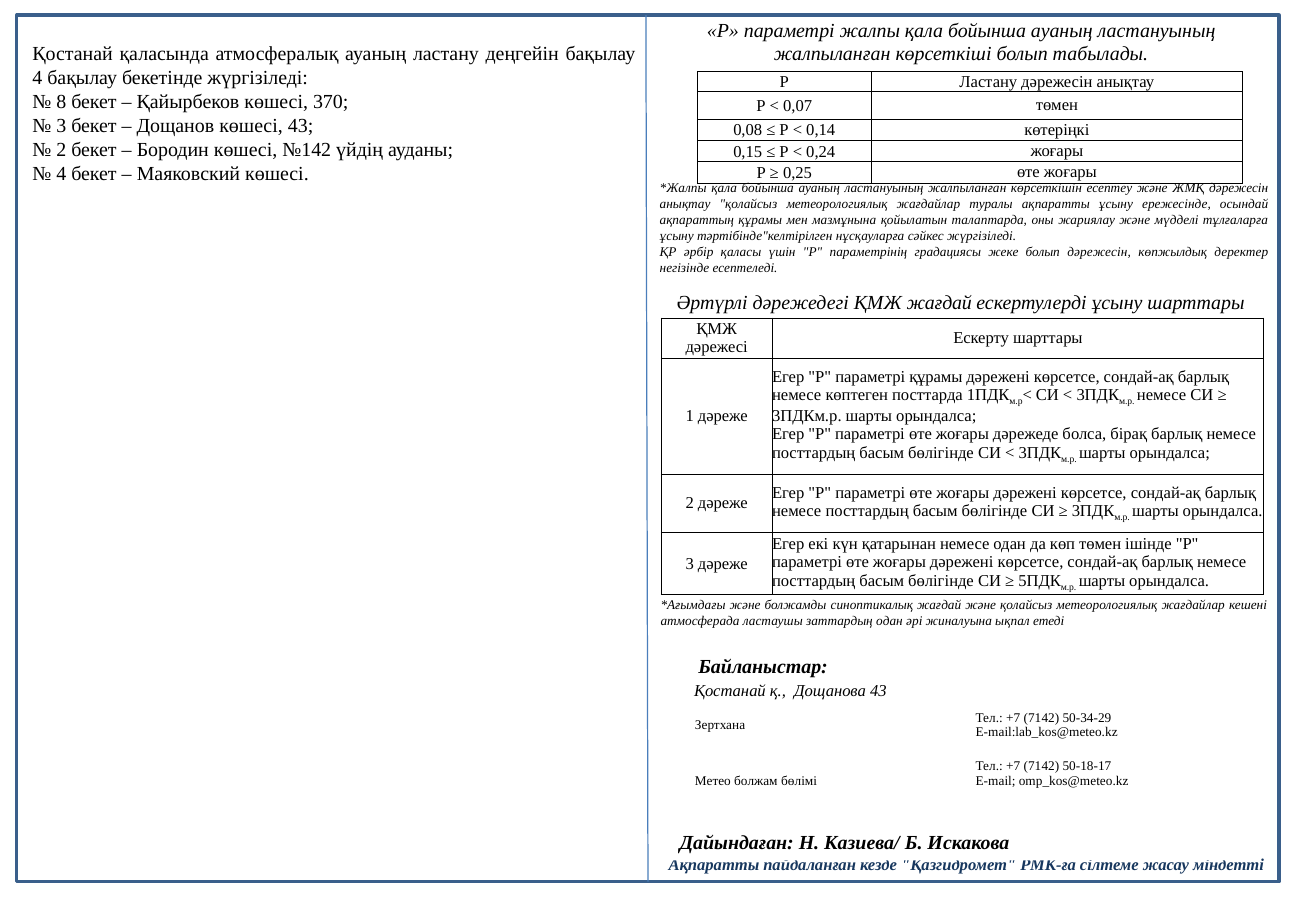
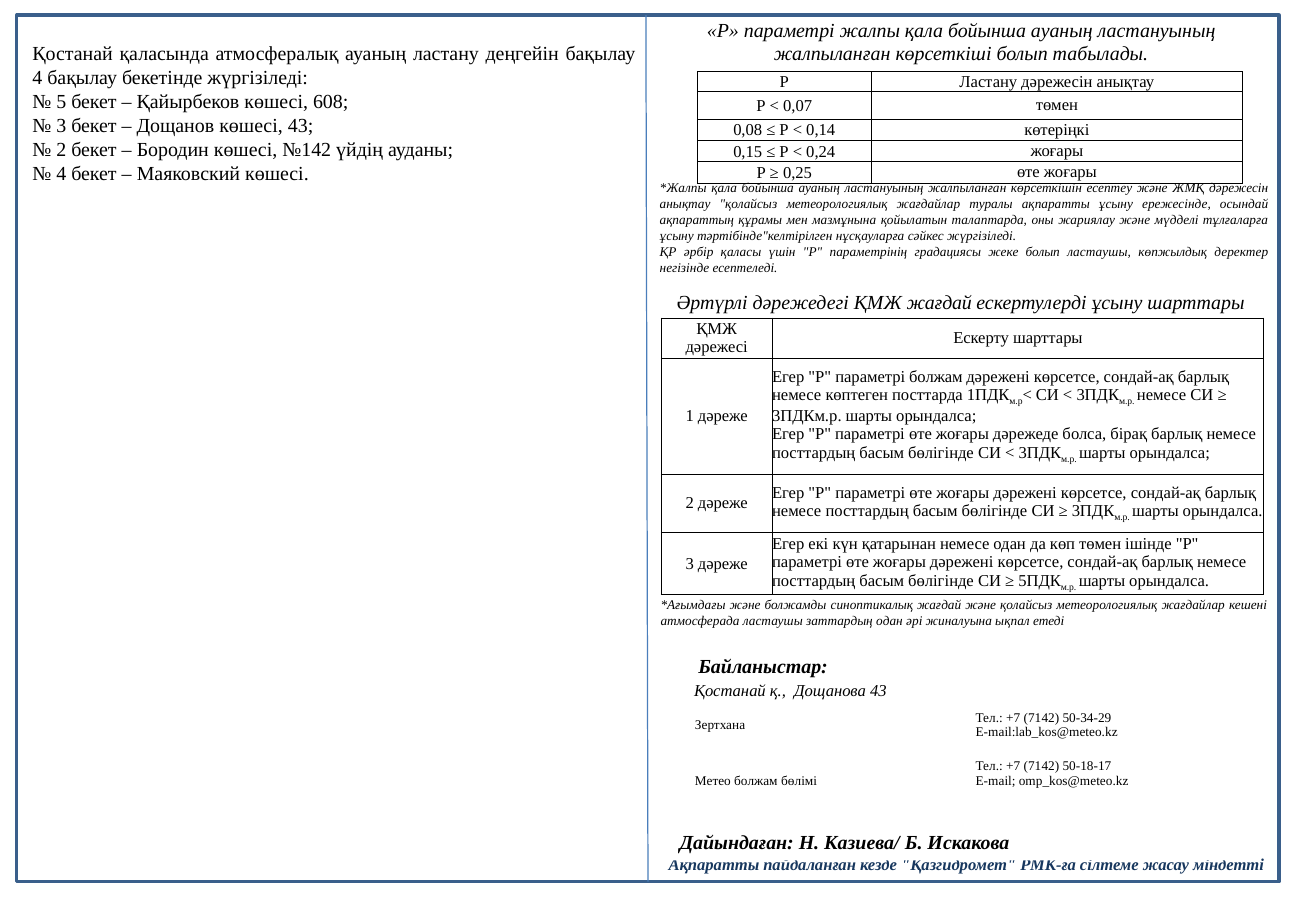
8: 8 -> 5
370: 370 -> 608
болып дәрежесін: дәрежесін -> ластаушы
параметрі құрамы: құрамы -> болжам
